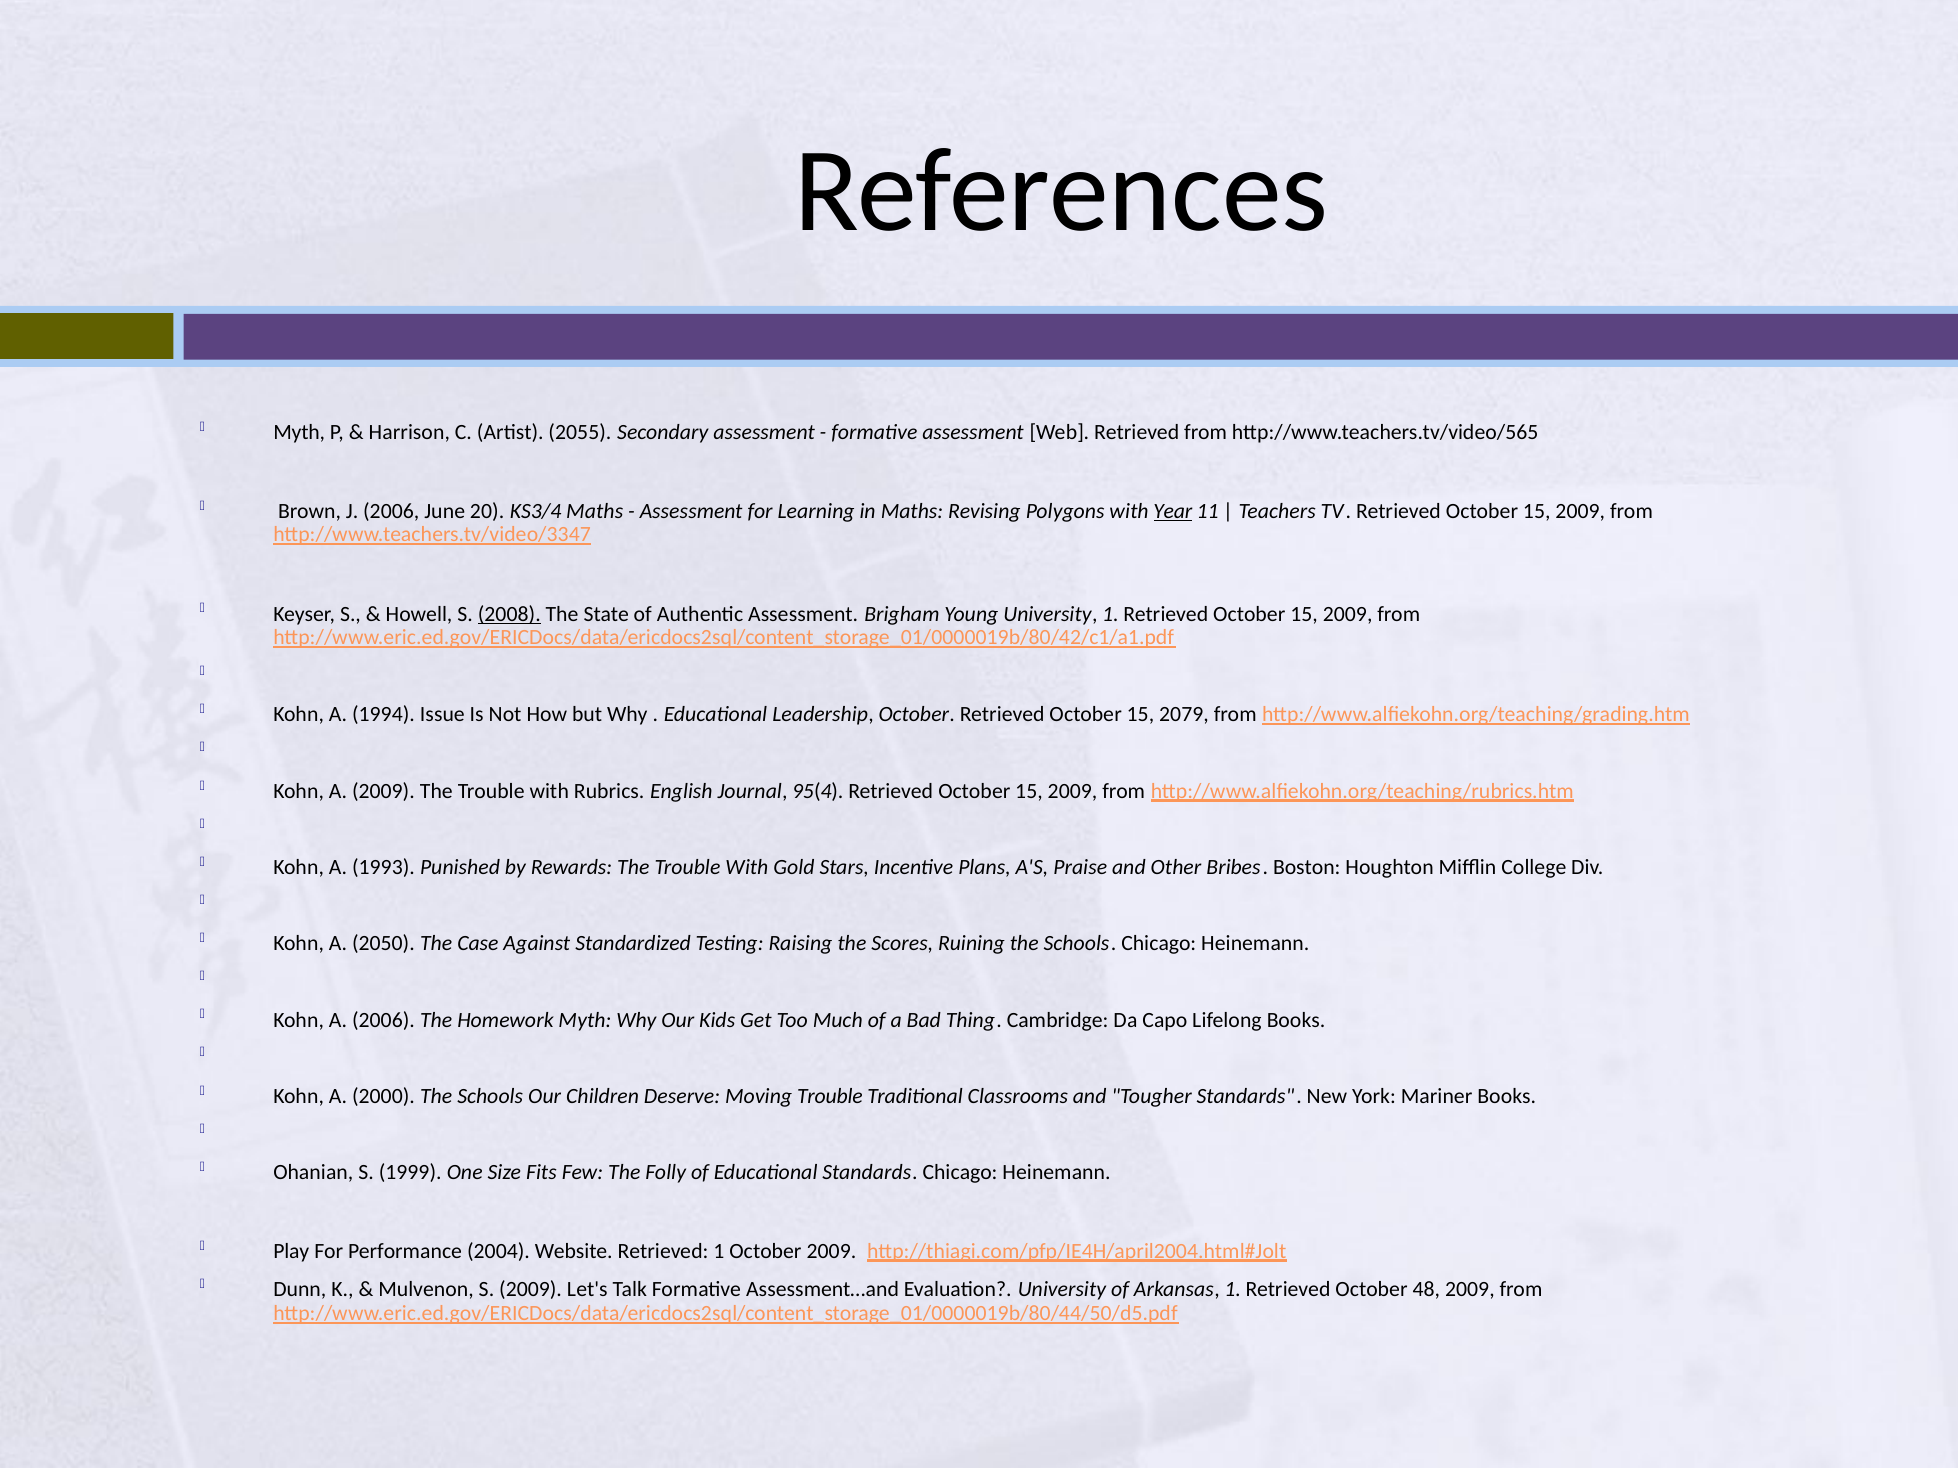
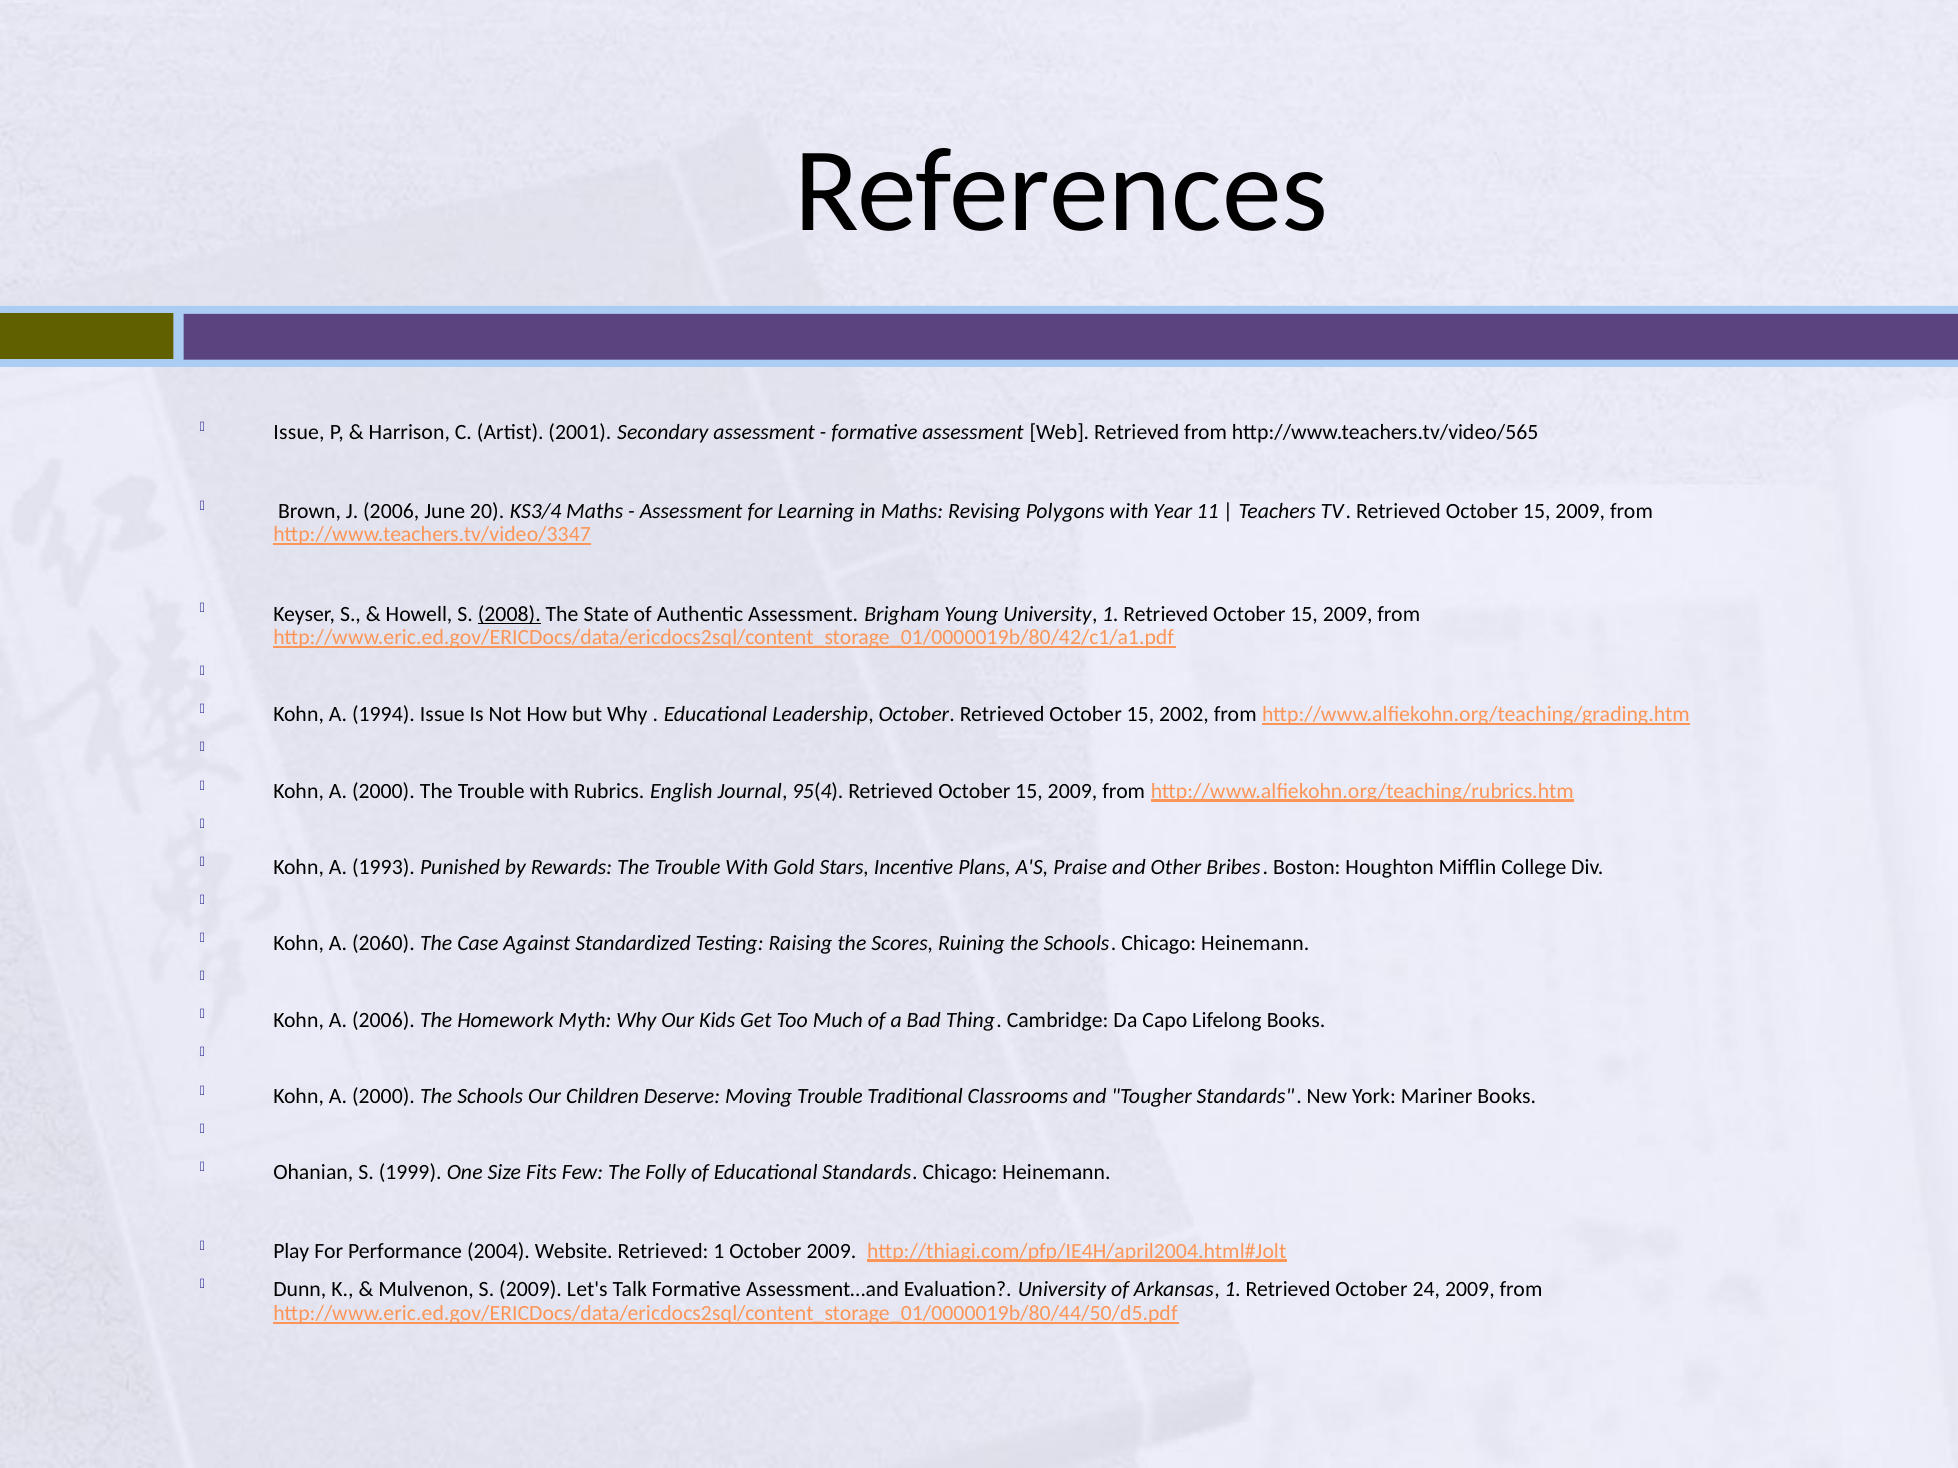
Myth at (299, 433): Myth -> Issue
2055: 2055 -> 2001
Year underline: present -> none
2079: 2079 -> 2002
2009 at (383, 791): 2009 -> 2000
2050: 2050 -> 2060
48: 48 -> 24
